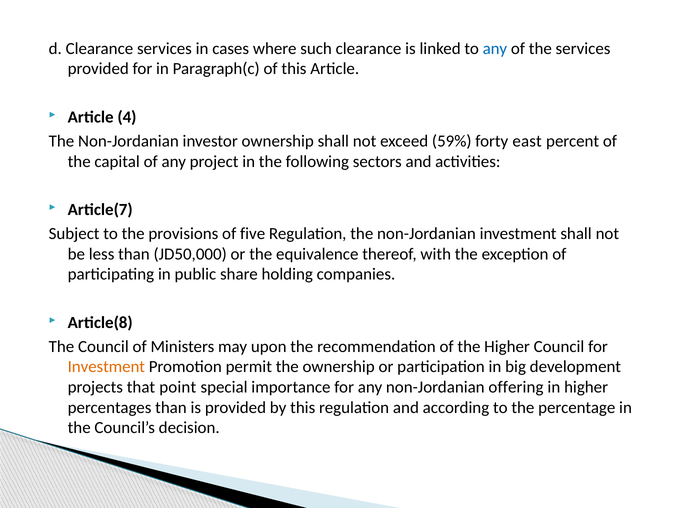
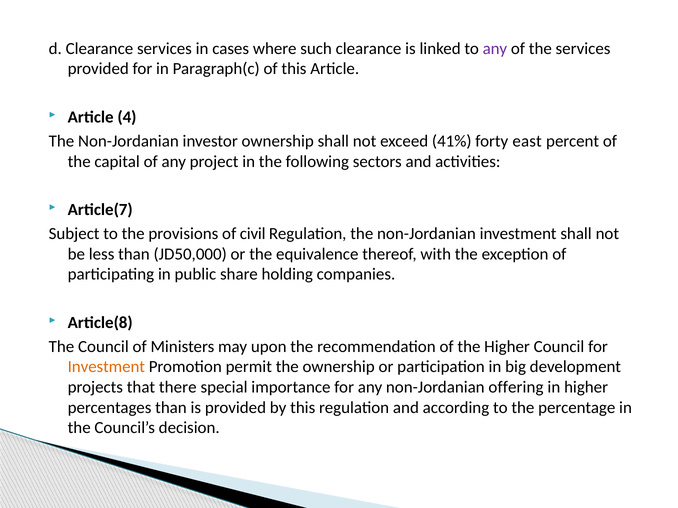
any at (495, 49) colour: blue -> purple
59%: 59% -> 41%
five: five -> civil
point: point -> there
